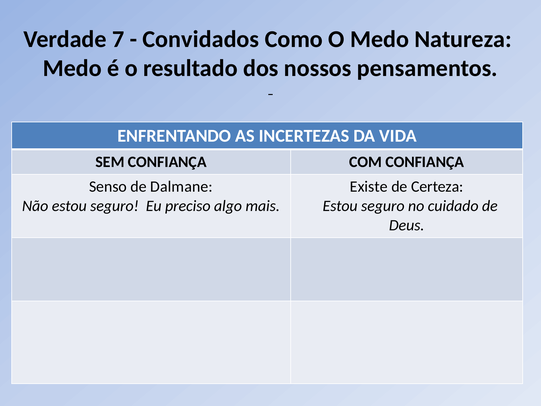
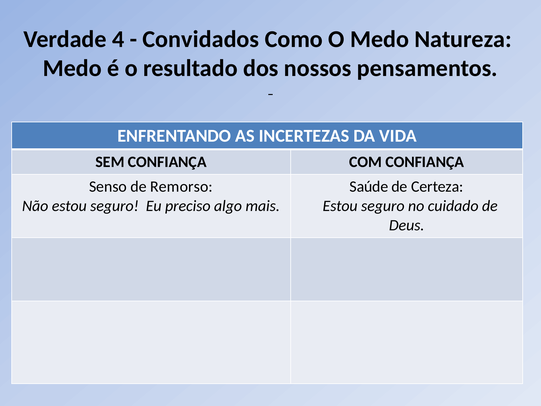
7: 7 -> 4
Dalmane: Dalmane -> Remorso
Existe: Existe -> Saúde
